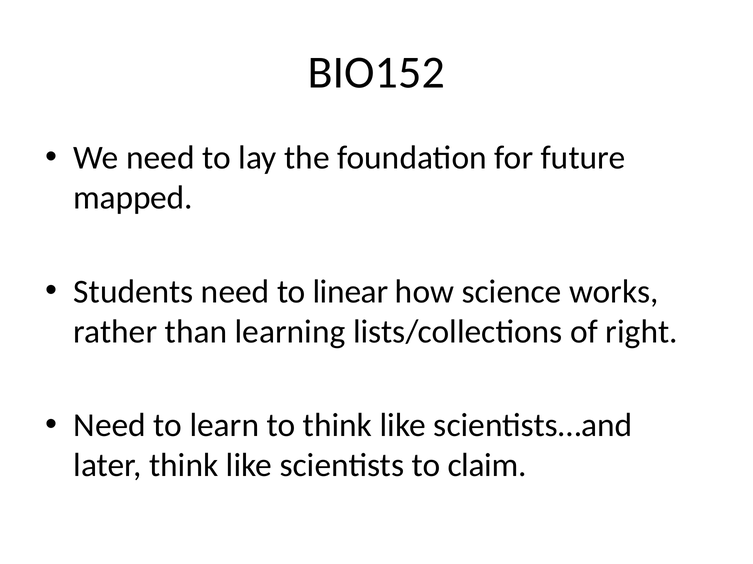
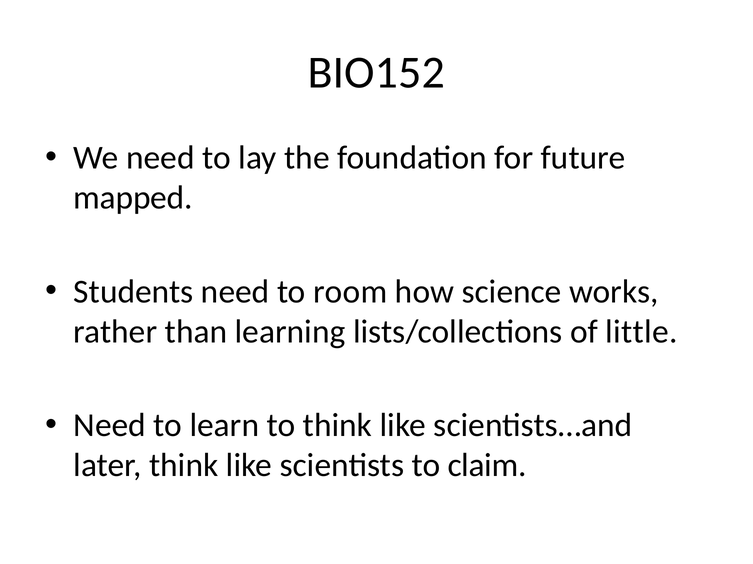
linear: linear -> room
right: right -> little
